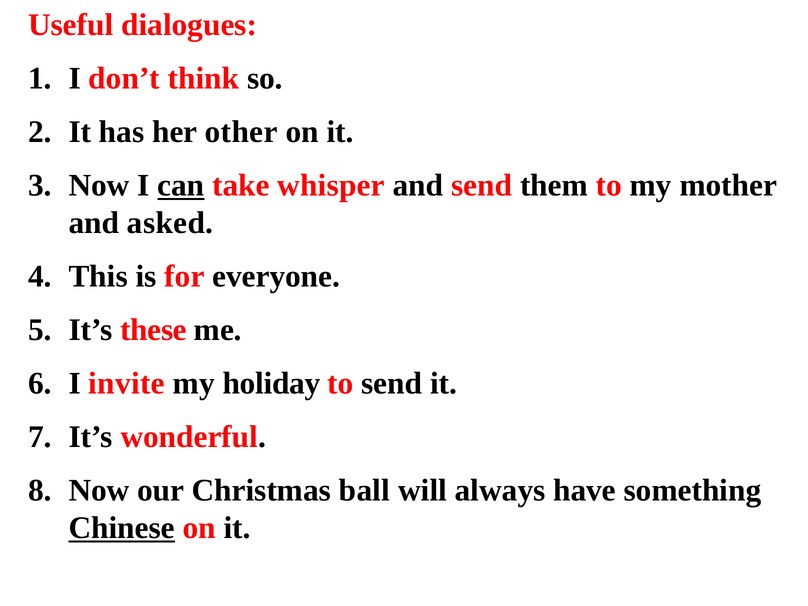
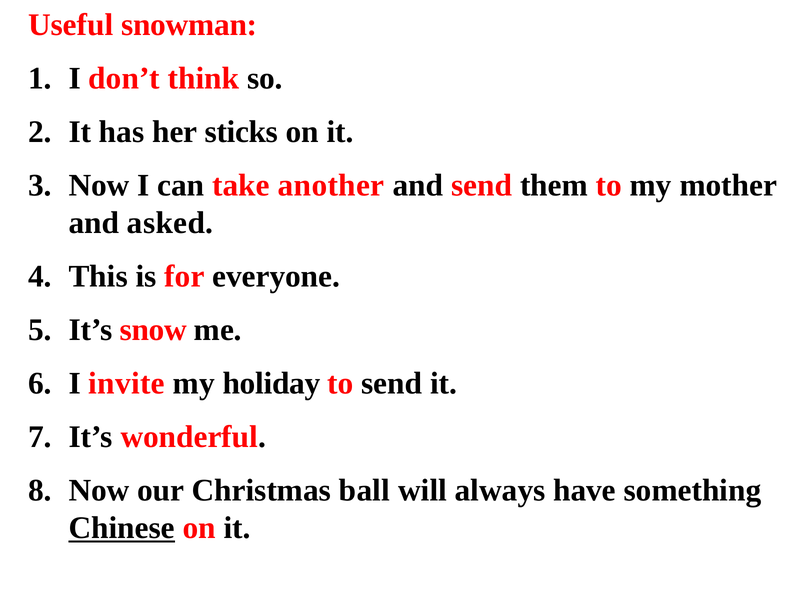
dialogues: dialogues -> snowman
other: other -> sticks
can underline: present -> none
whisper: whisper -> another
these: these -> snow
